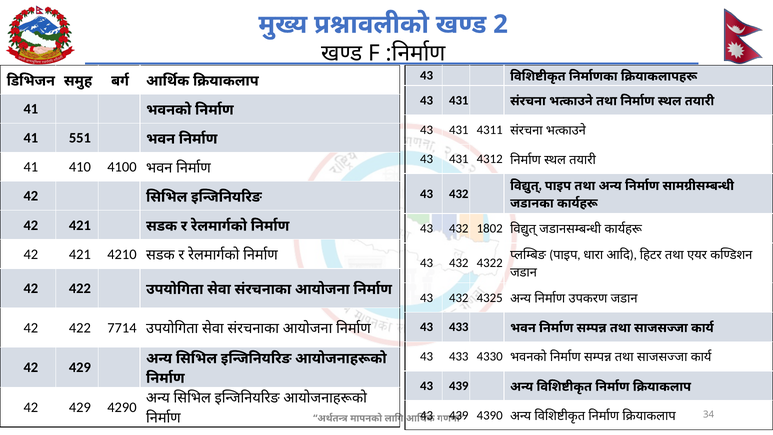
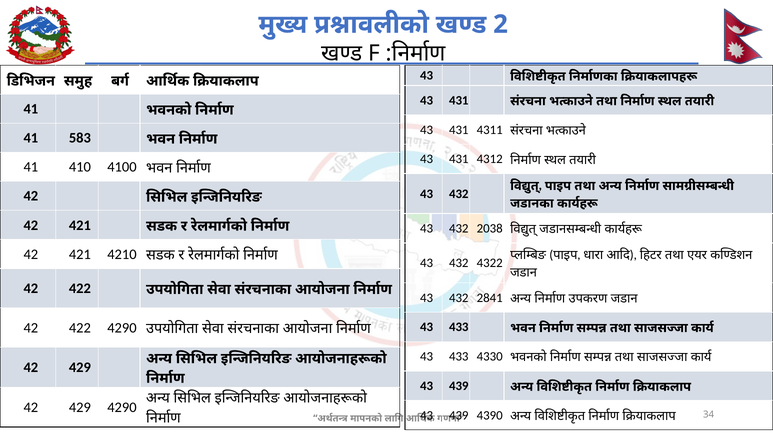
551: 551 -> 583
1802: 1802 -> 2038
4325: 4325 -> 2841
422 7714: 7714 -> 4290
